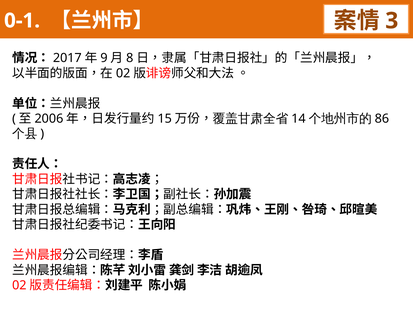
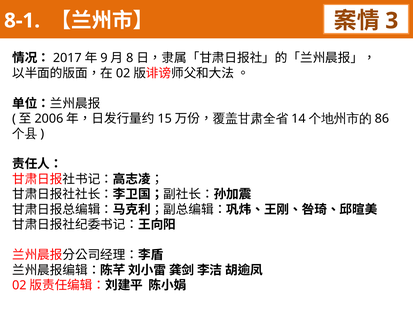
0-1: 0-1 -> 8-1
